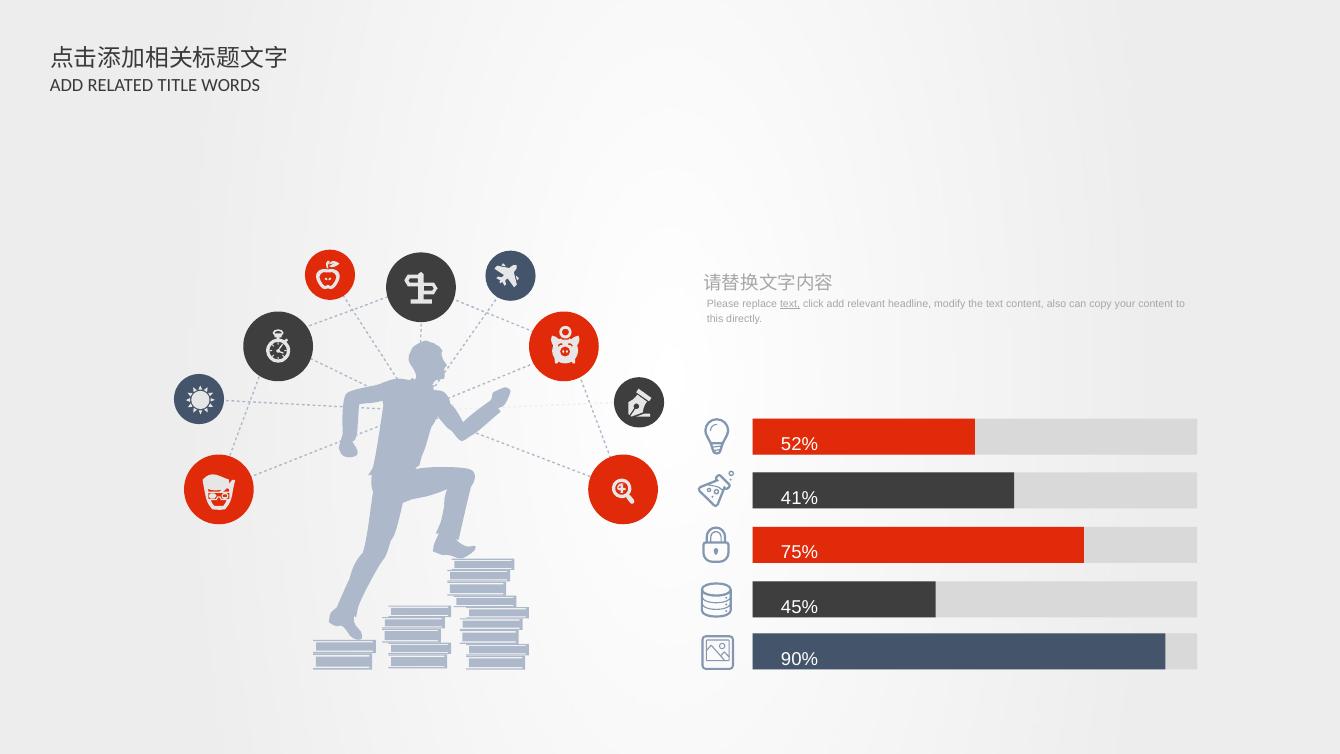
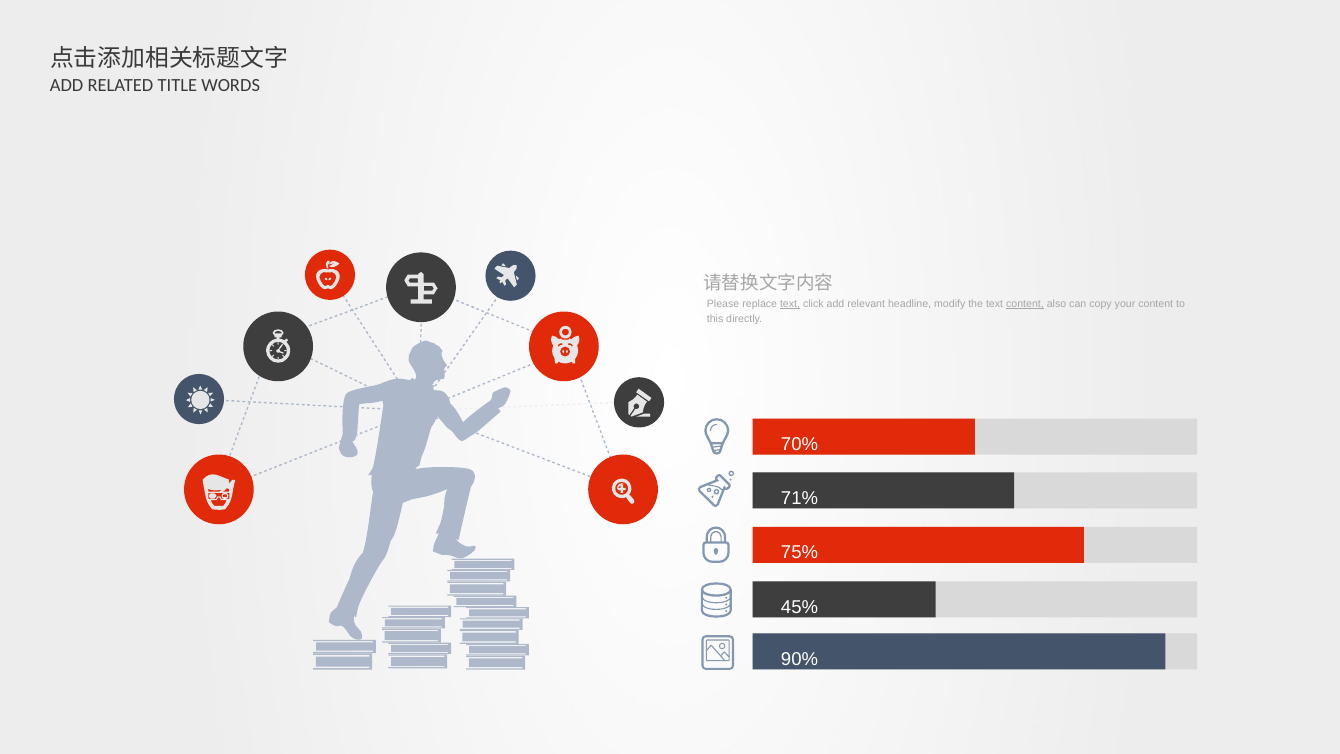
content at (1025, 304) underline: none -> present
52%: 52% -> 70%
41%: 41% -> 71%
